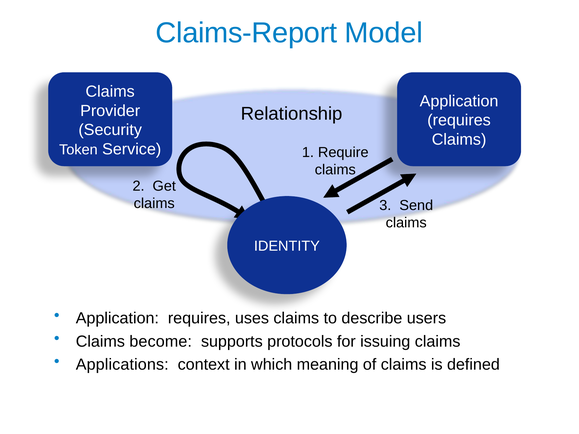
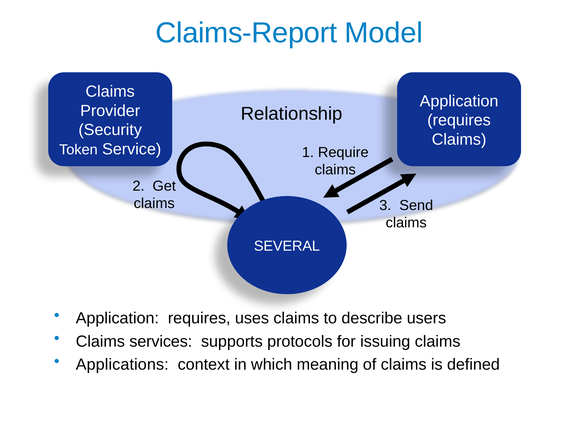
IDENTITY: IDENTITY -> SEVERAL
become: become -> services
